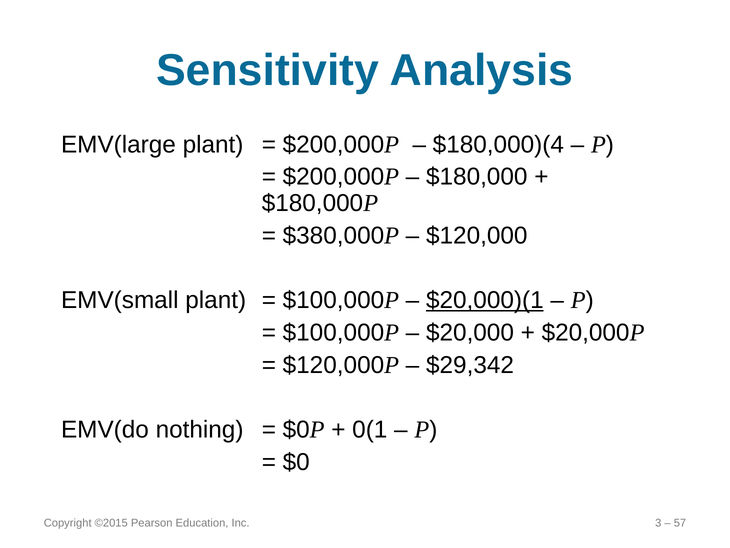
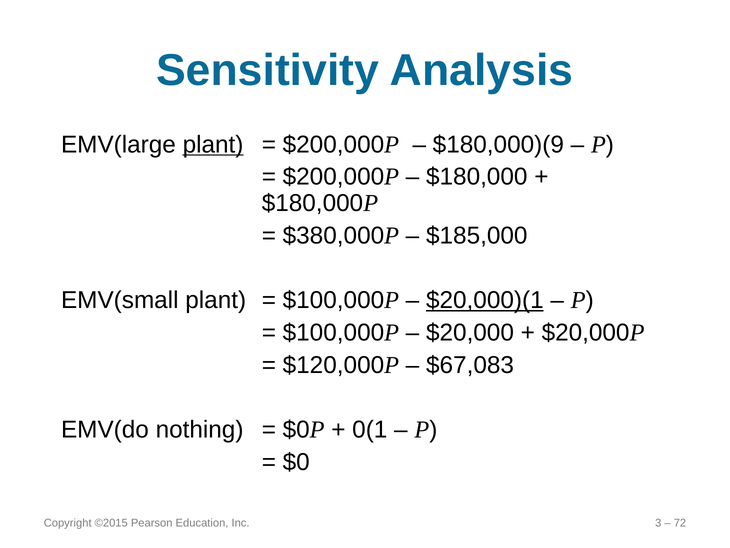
plant at (213, 144) underline: none -> present
$180,000)(4: $180,000)(4 -> $180,000)(9
$120,000: $120,000 -> $185,000
$29,342: $29,342 -> $67,083
57: 57 -> 72
